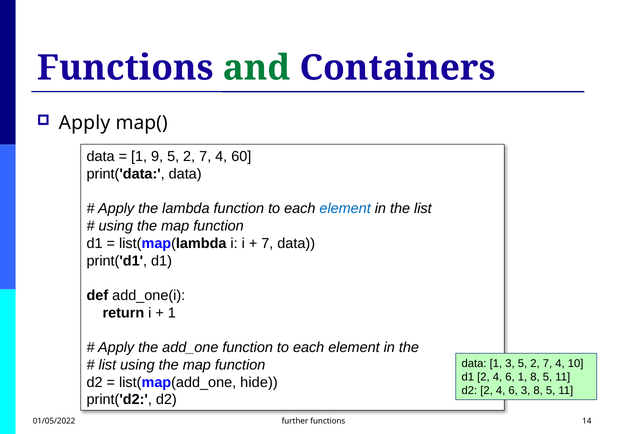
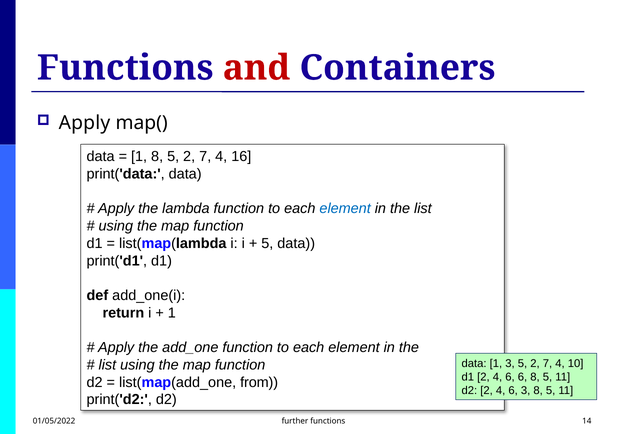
and colour: green -> red
1 9: 9 -> 8
60: 60 -> 16
7 at (267, 243): 7 -> 5
6 1: 1 -> 6
hide: hide -> from
